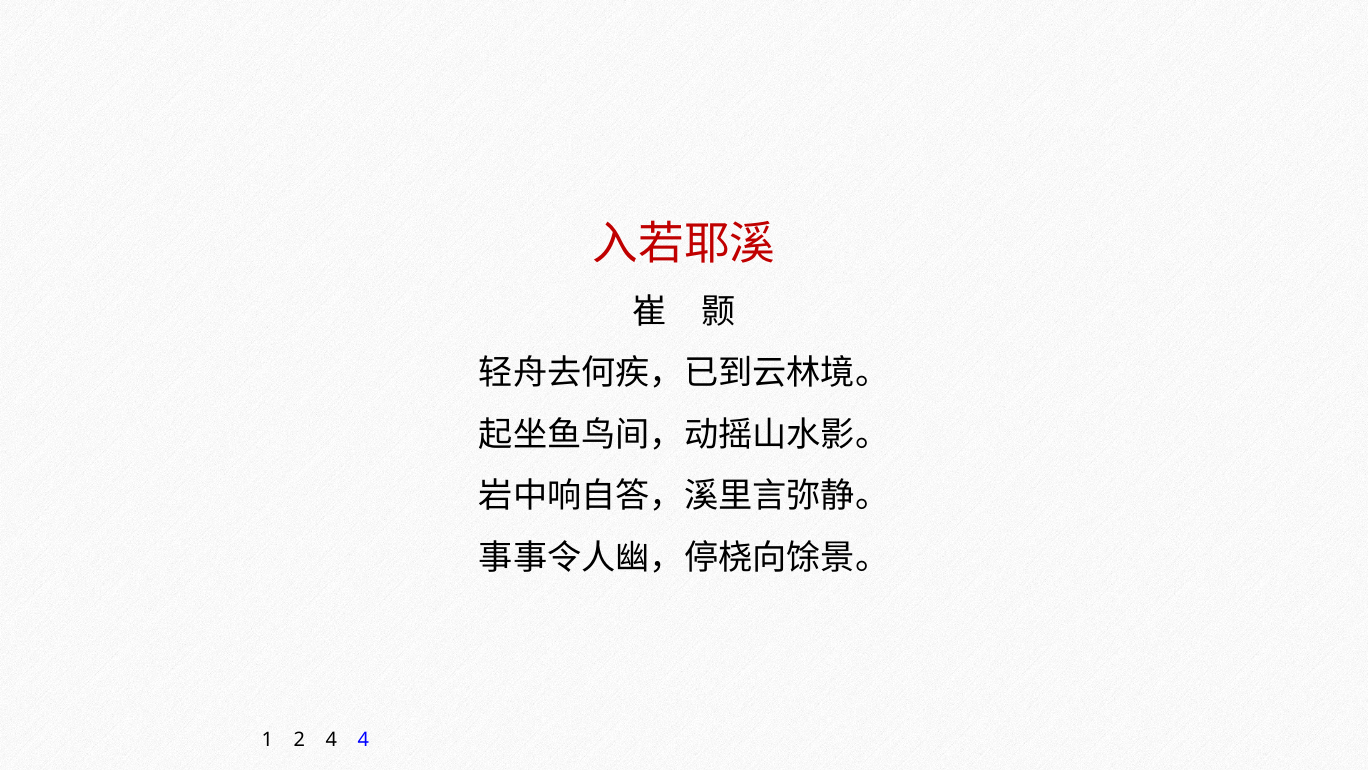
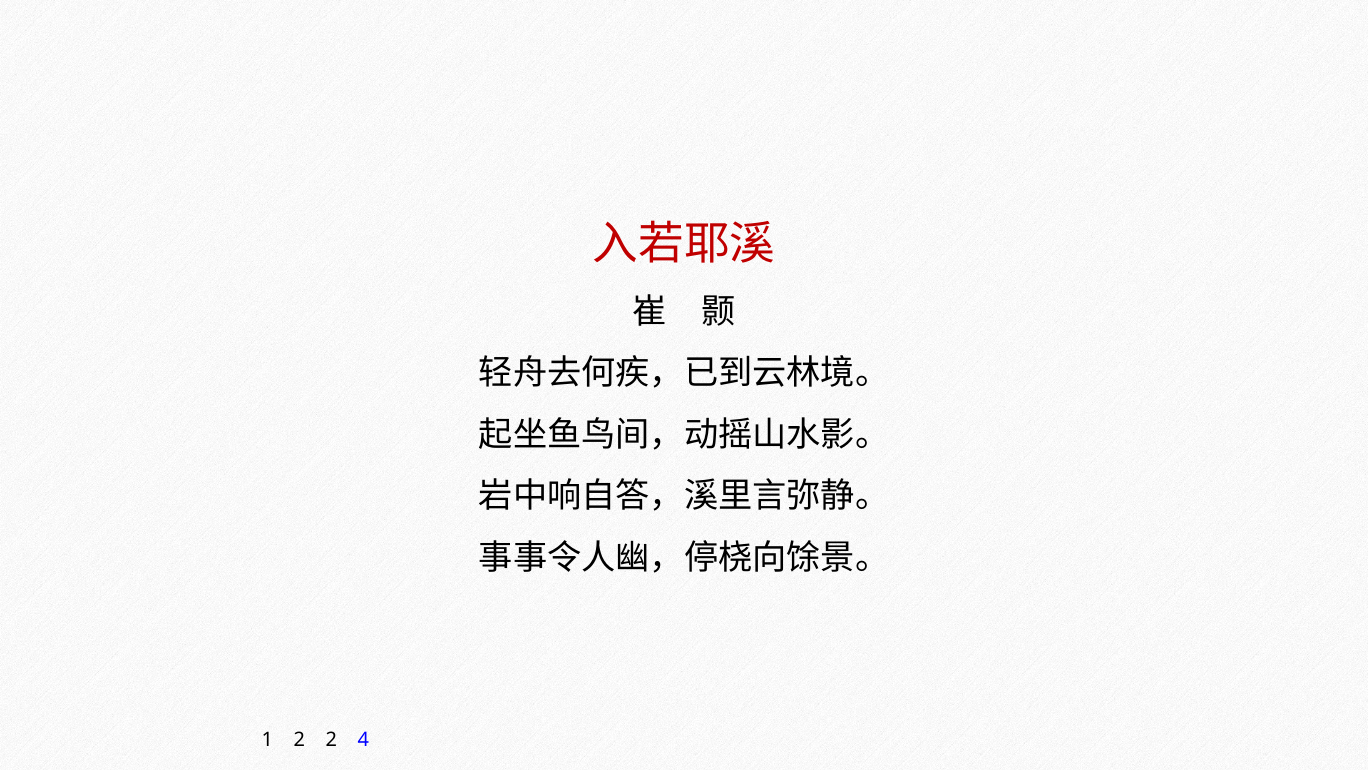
2 4: 4 -> 2
